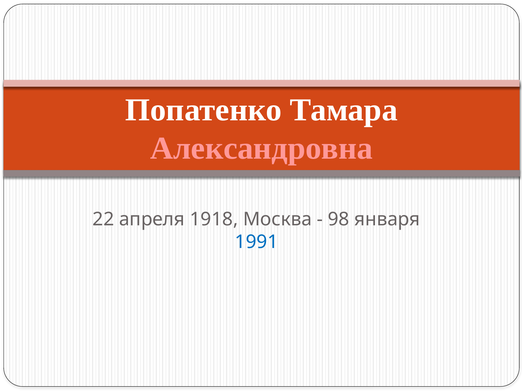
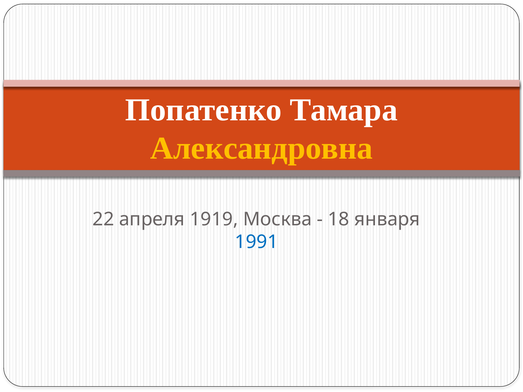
Александровна colour: pink -> yellow
1918: 1918 -> 1919
98: 98 -> 18
